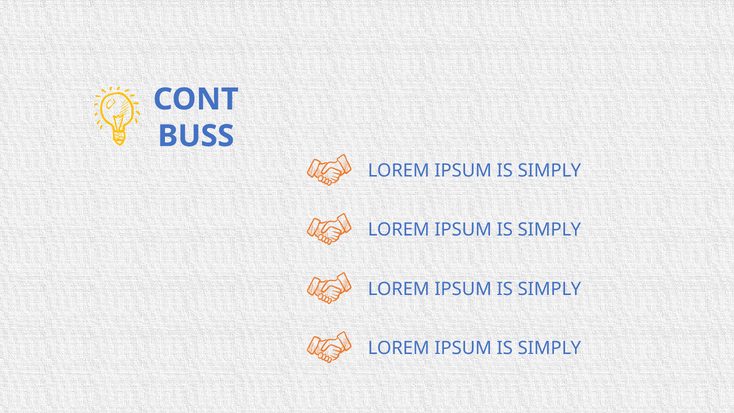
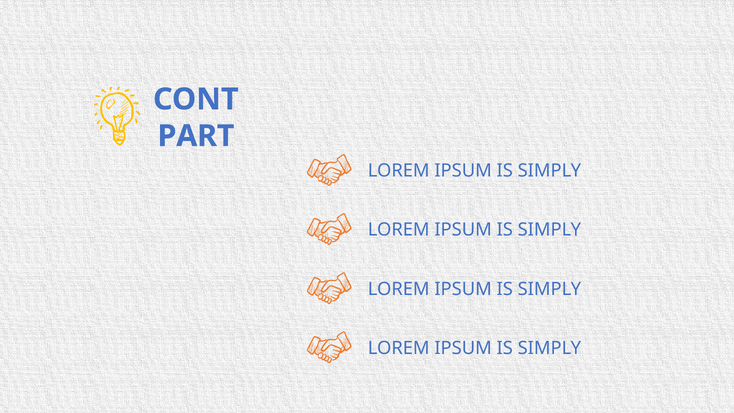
BUSS: BUSS -> PART
